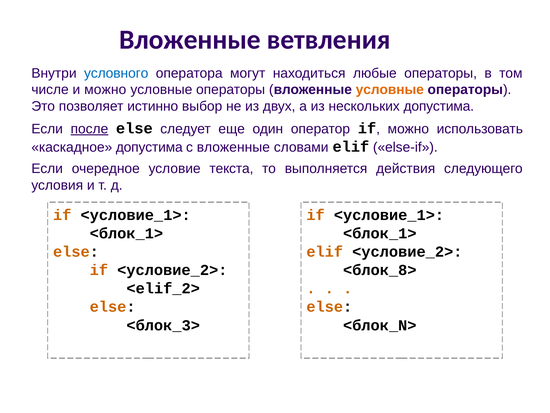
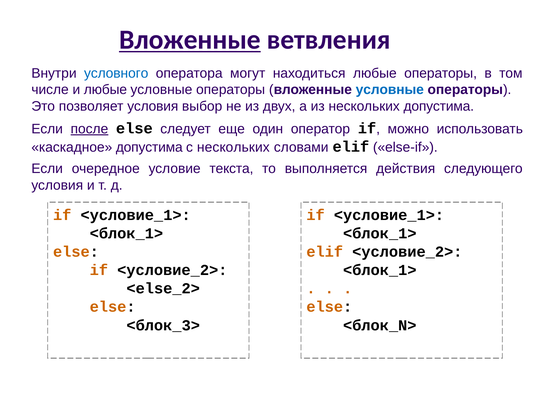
Вложенные at (190, 40) underline: none -> present
и можно: можно -> любые
условные at (390, 90) colour: orange -> blue
позволяет истинно: истинно -> условия
с вложенные: вложенные -> нескольких
<блок_8> at (380, 270): <блок_8> -> <блок_1>
<elif_2>: <elif_2> -> <else_2>
